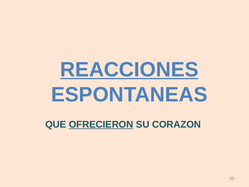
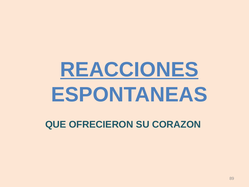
OFRECIERON underline: present -> none
